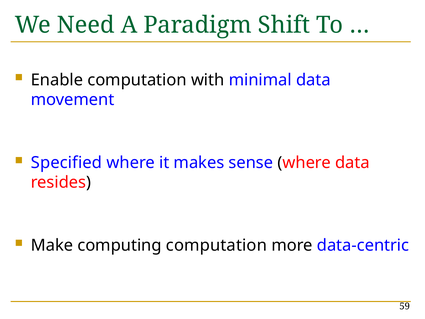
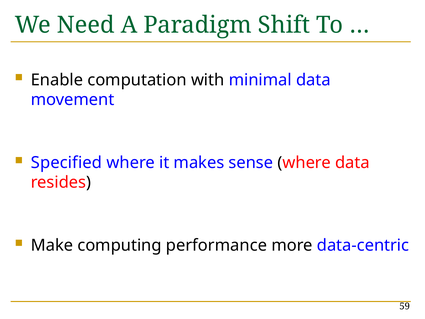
computing computation: computation -> performance
